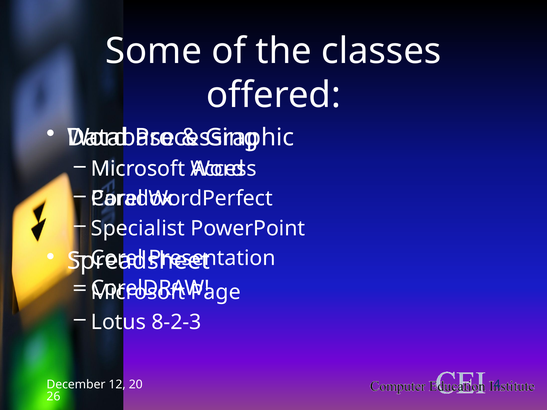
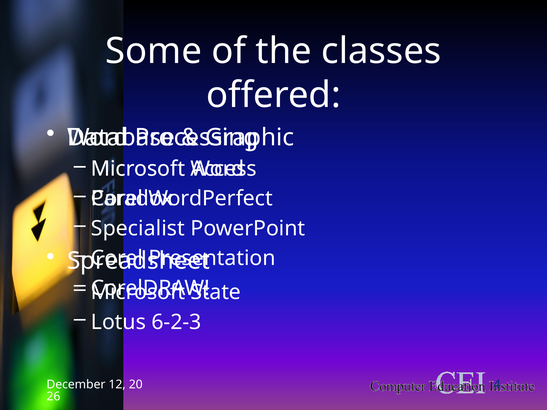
Page: Page -> State
8-2-3: 8-2-3 -> 6-2-3
